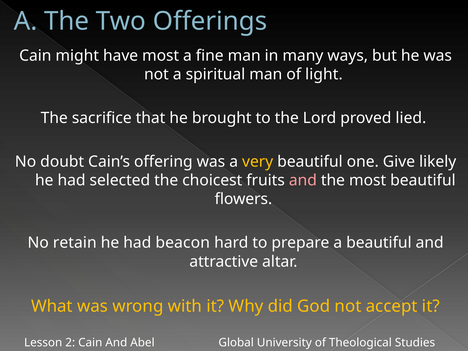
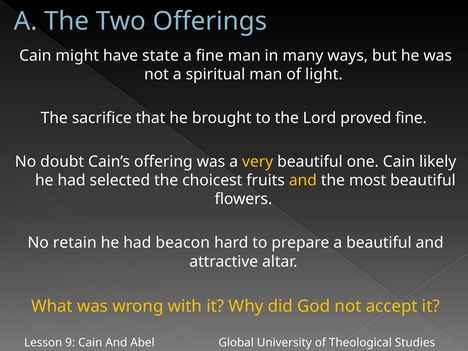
have most: most -> state
proved lied: lied -> fine
one Give: Give -> Cain
and at (303, 180) colour: pink -> yellow
2: 2 -> 9
